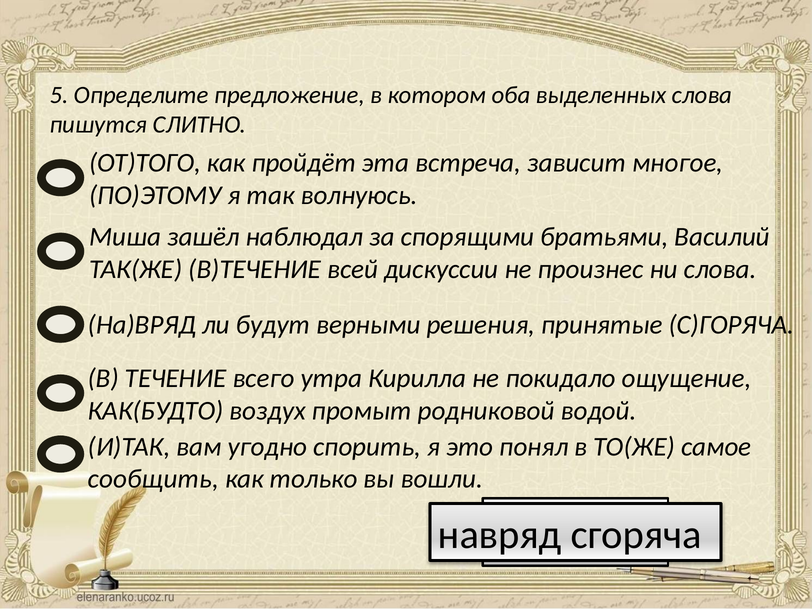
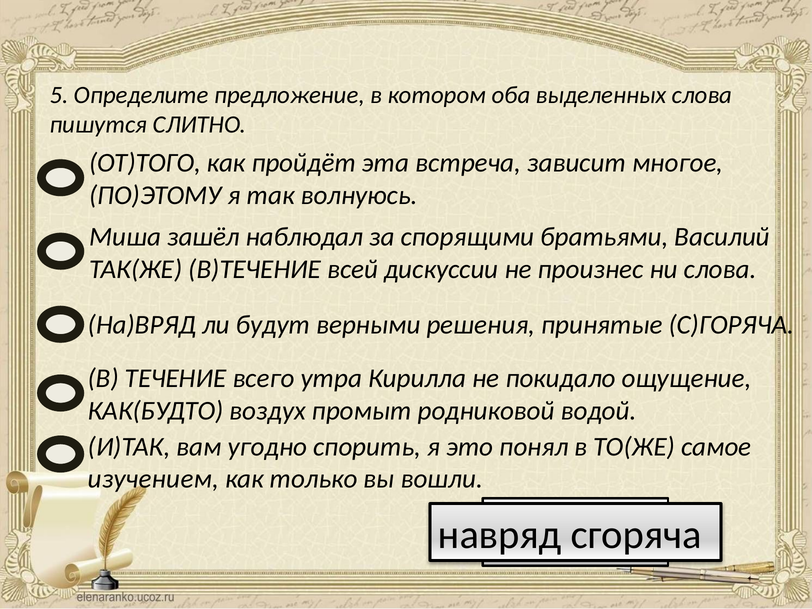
сообщить: сообщить -> изучением
